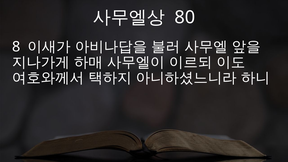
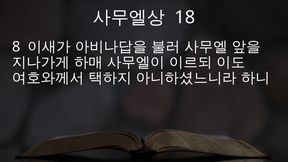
80: 80 -> 18
